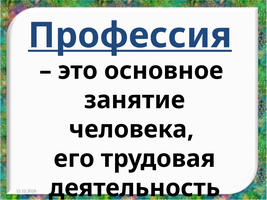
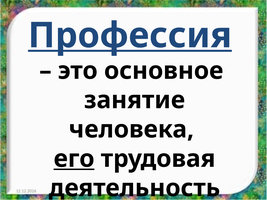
его underline: none -> present
